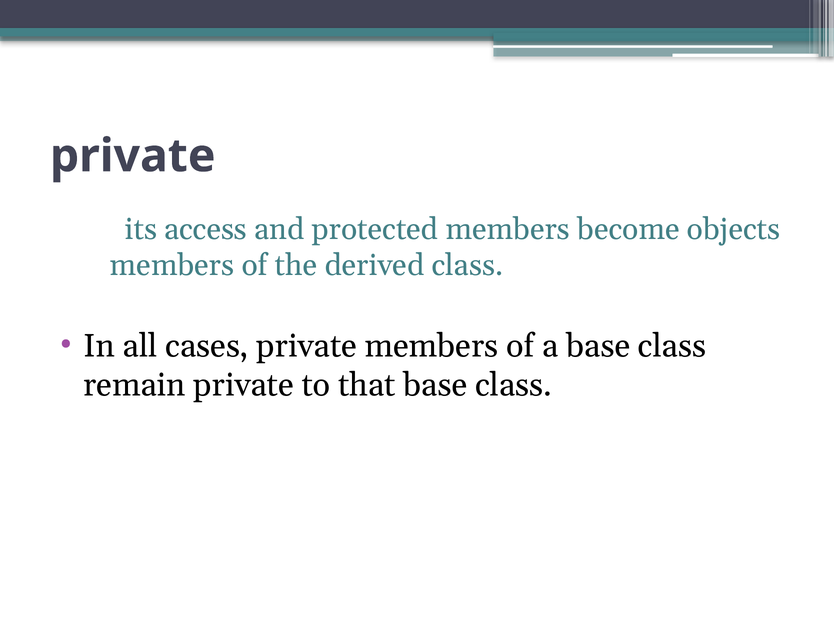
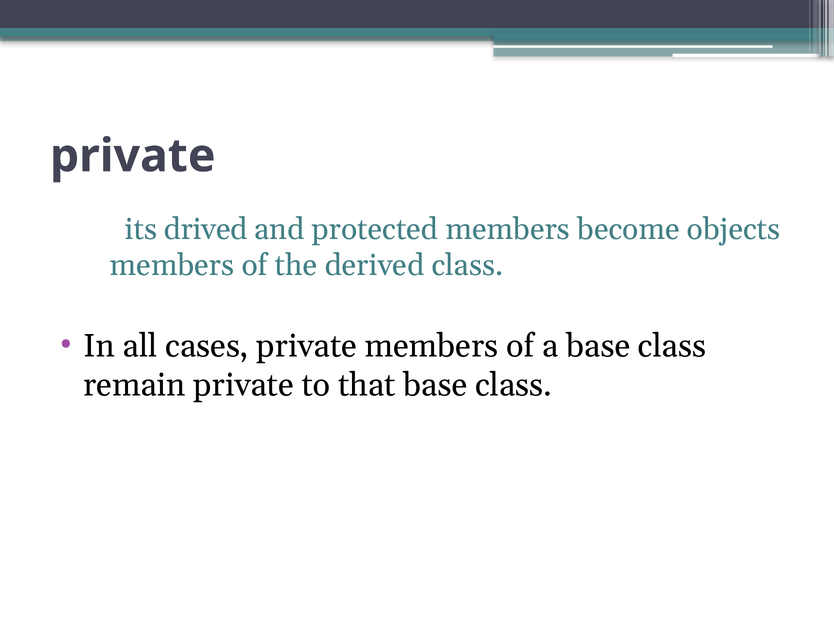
access: access -> drived
